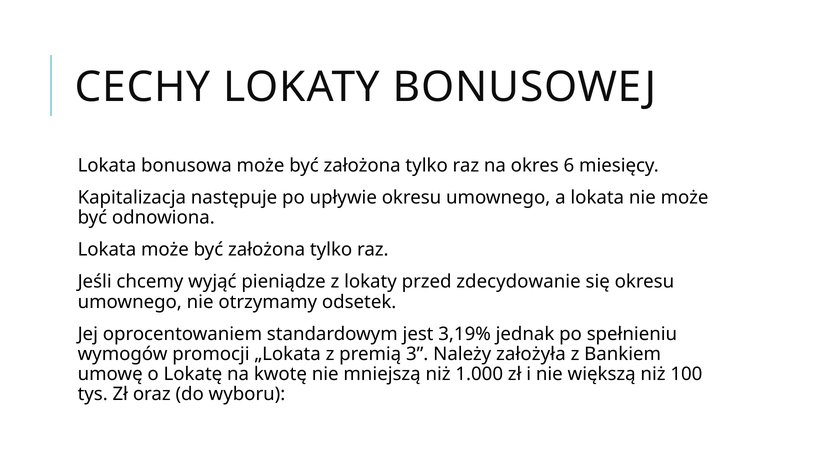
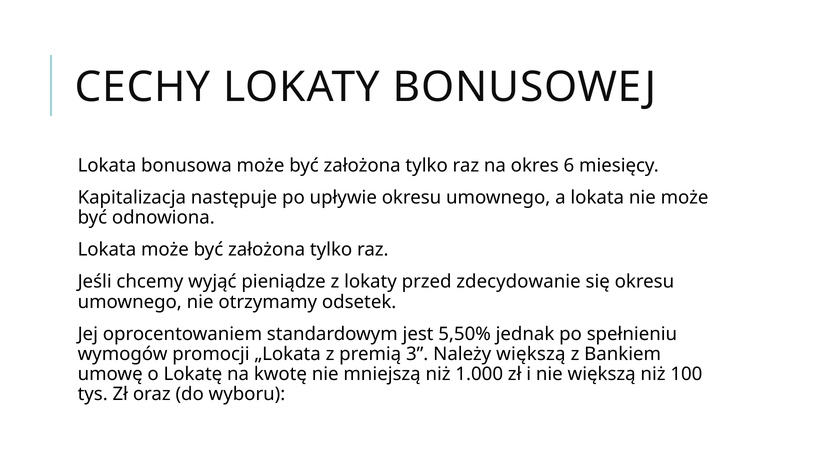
3,19%: 3,19% -> 5,50%
Należy założyła: założyła -> większą
